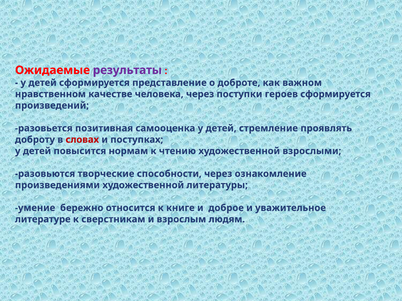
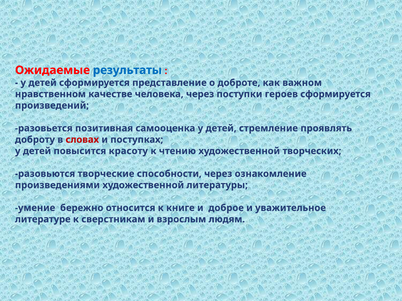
результаты colour: purple -> blue
нормам: нормам -> красоту
взрослыми: взрослыми -> творческих
